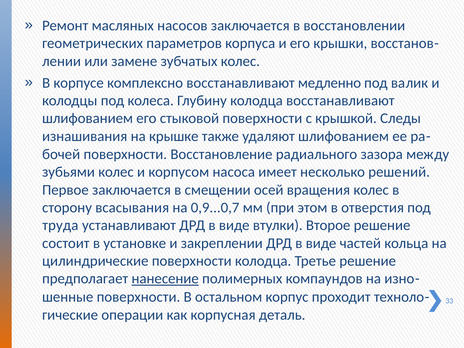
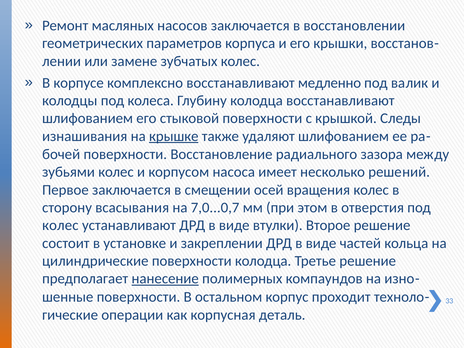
крышке underline: none -> present
0,9...0,7: 0,9...0,7 -> 7,0...0,7
труда at (60, 225): труда -> колес
